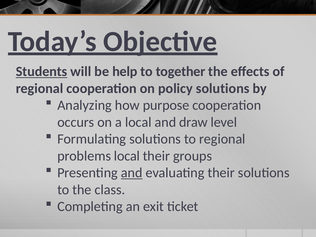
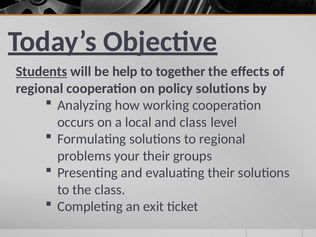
purpose: purpose -> working
and draw: draw -> class
problems local: local -> your
and at (132, 173) underline: present -> none
